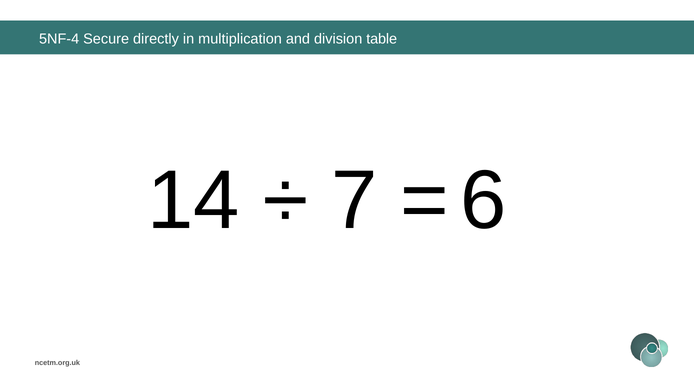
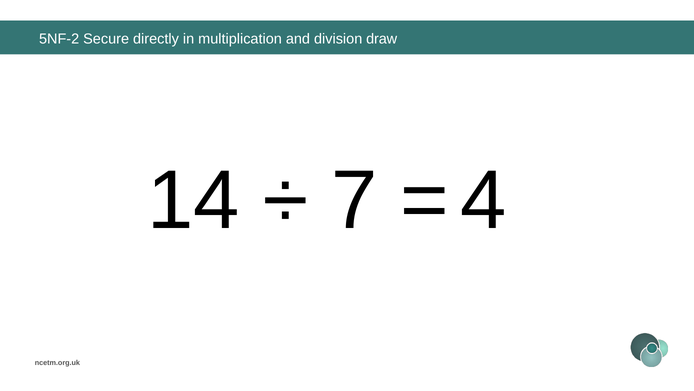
5NF-4: 5NF-4 -> 5NF-2
table: table -> draw
6: 6 -> 4
